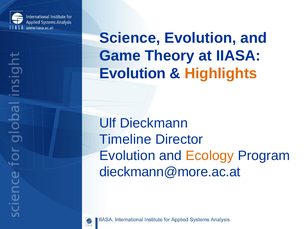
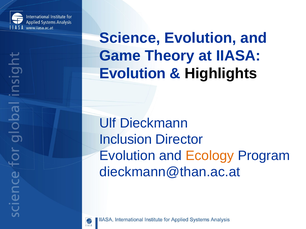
Highlights colour: orange -> black
Timeline: Timeline -> Inclusion
dieckmann@more.ac.at: dieckmann@more.ac.at -> dieckmann@than.ac.at
